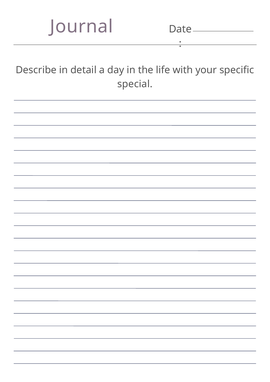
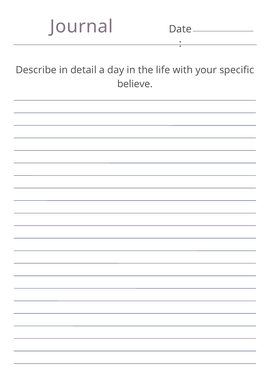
special: special -> believe
